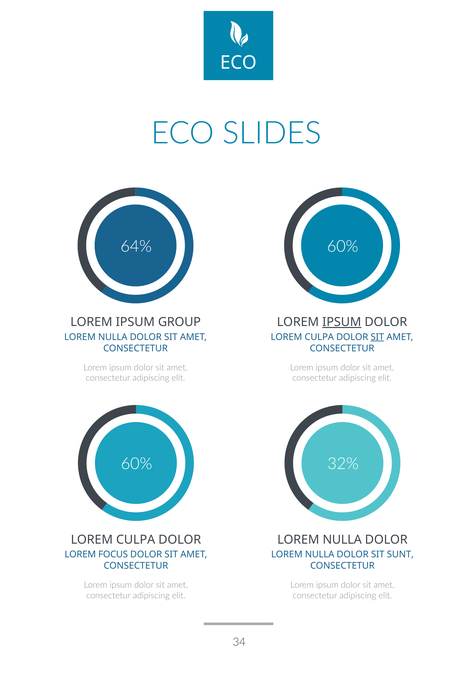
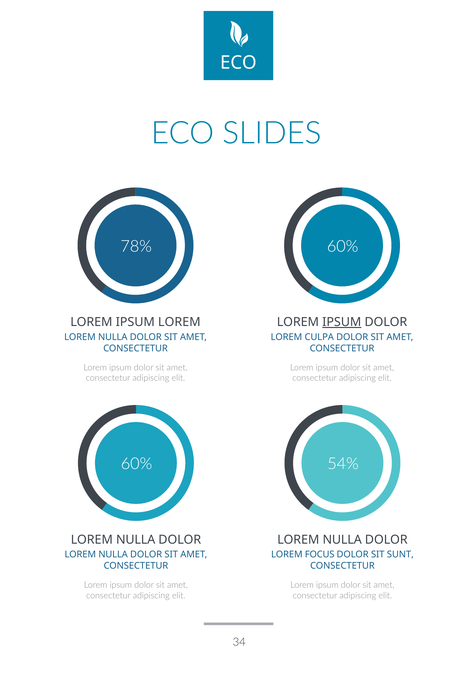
64%: 64% -> 78%
IPSUM GROUP: GROUP -> LOREM
SIT at (377, 337) underline: present -> none
32%: 32% -> 54%
CULPA at (136, 540): CULPA -> NULLA
FOCUS at (113, 554): FOCUS -> NULLA
NULLA at (320, 554): NULLA -> FOCUS
